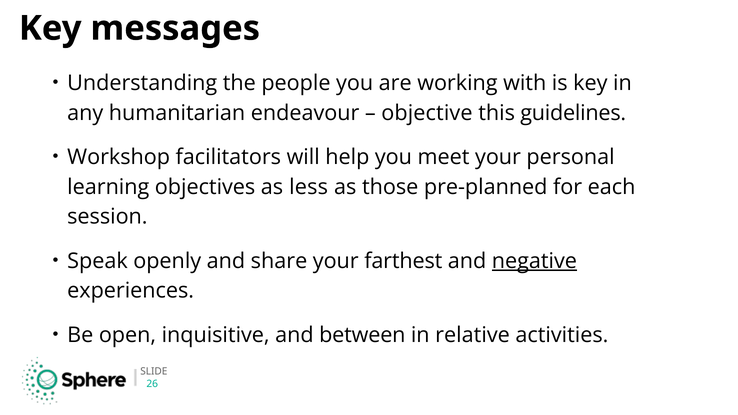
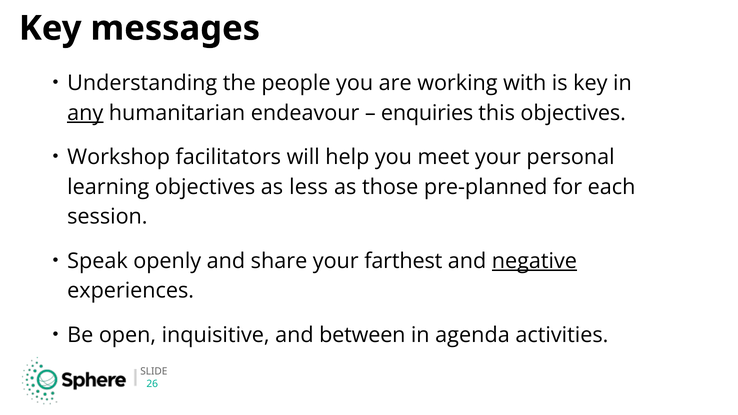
any underline: none -> present
objective: objective -> enquiries
this guidelines: guidelines -> objectives
relative: relative -> agenda
